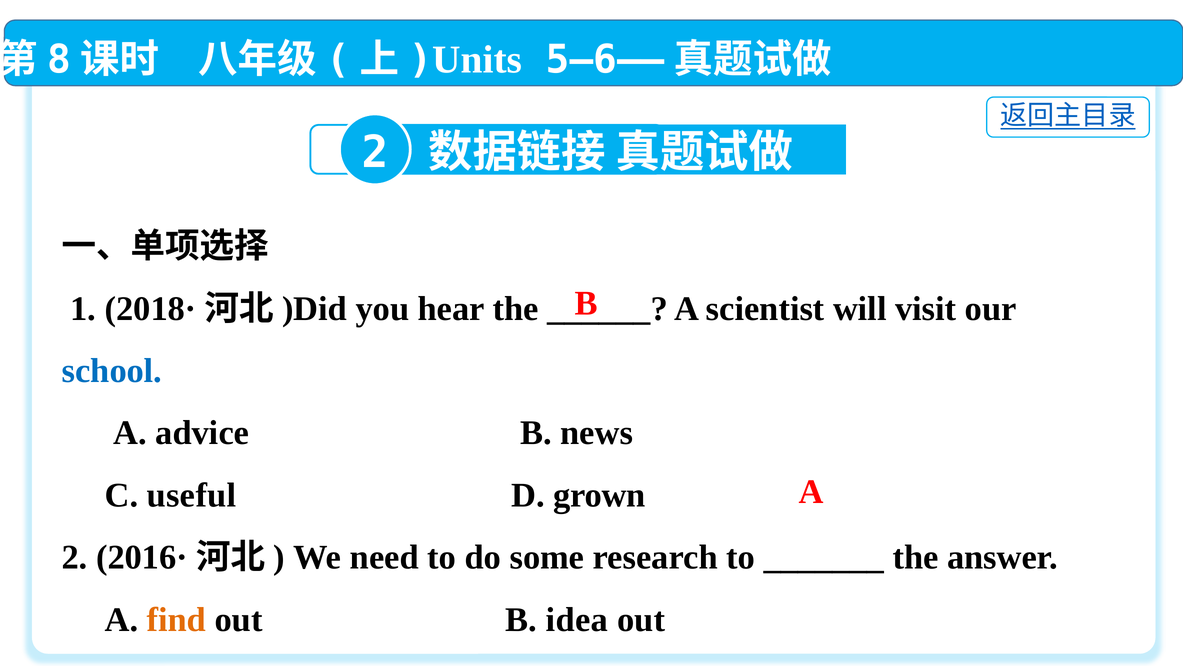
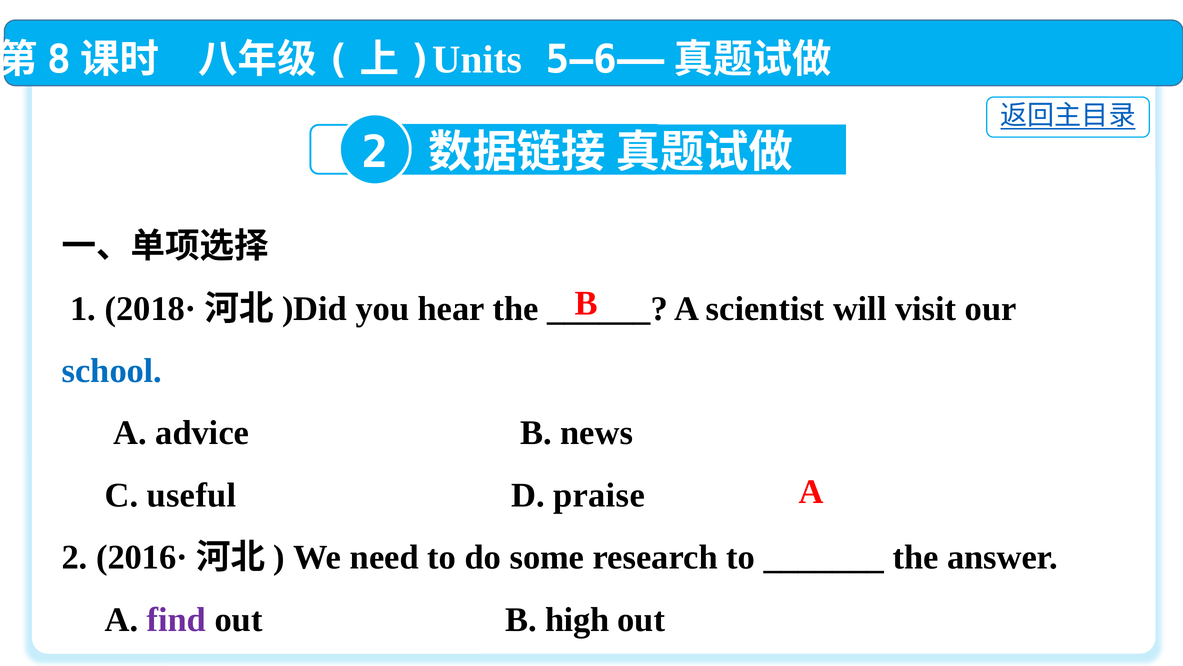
grown: grown -> praise
find colour: orange -> purple
idea: idea -> high
